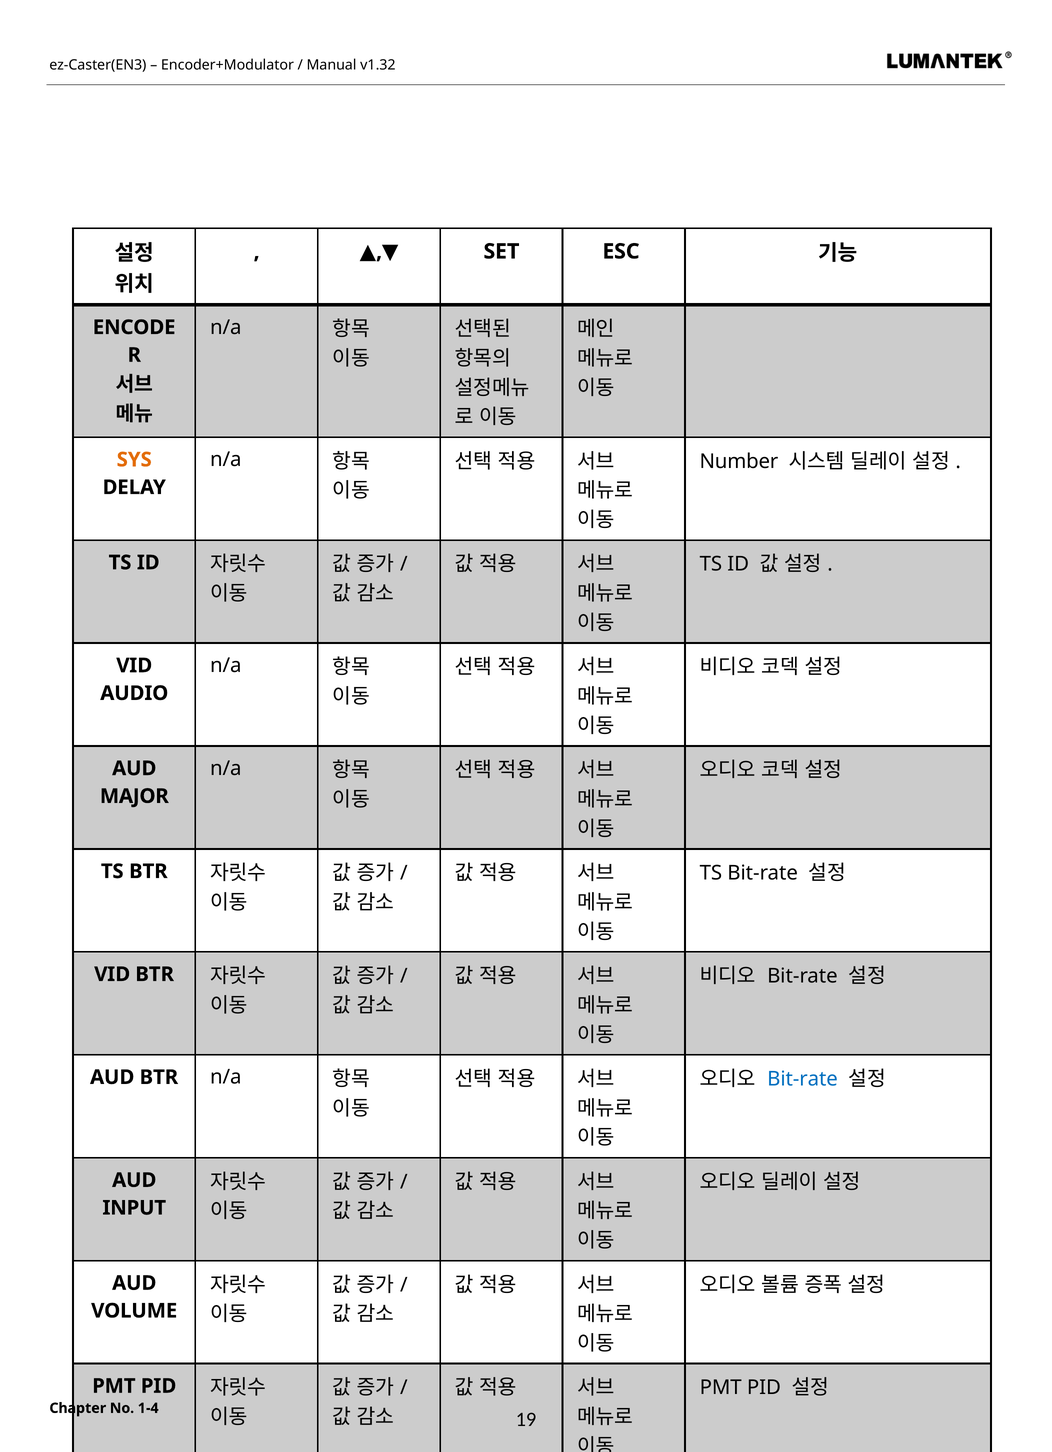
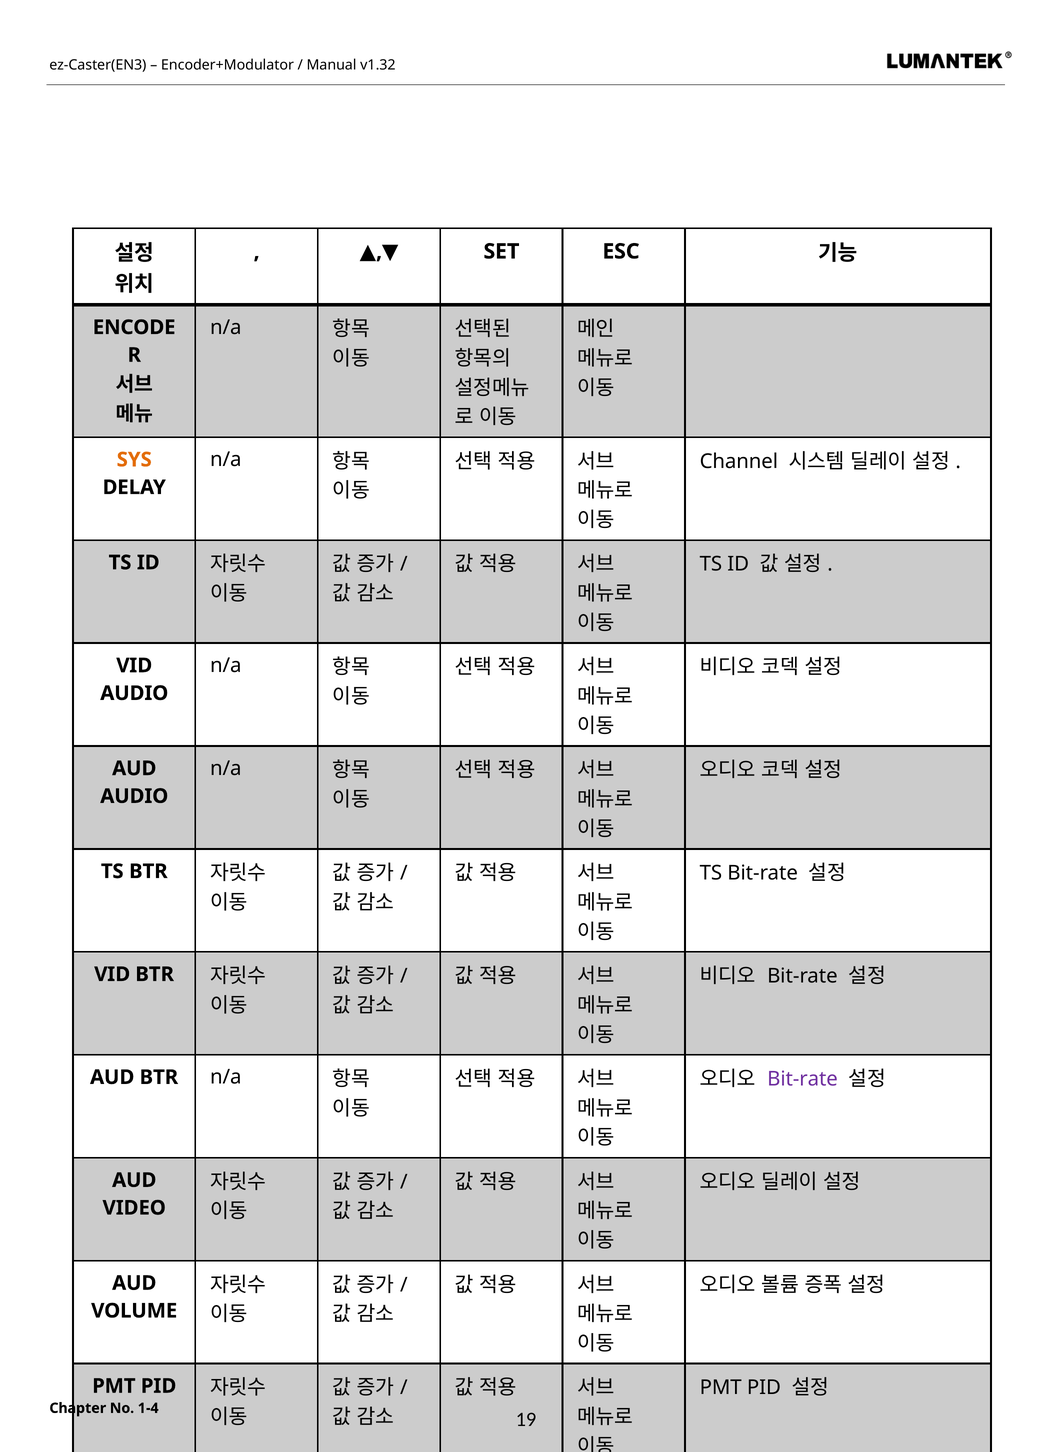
Number: Number -> Channel
MAJOR at (134, 796): MAJOR -> AUDIO
Bit-rate at (803, 1079) colour: blue -> purple
INPUT: INPUT -> VIDEO
